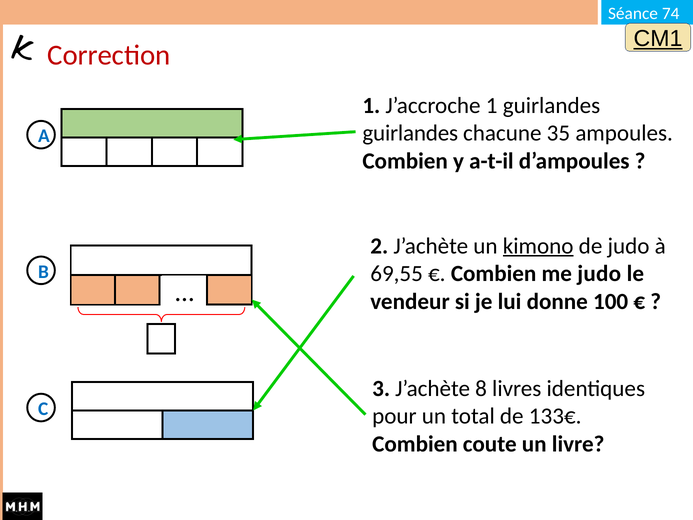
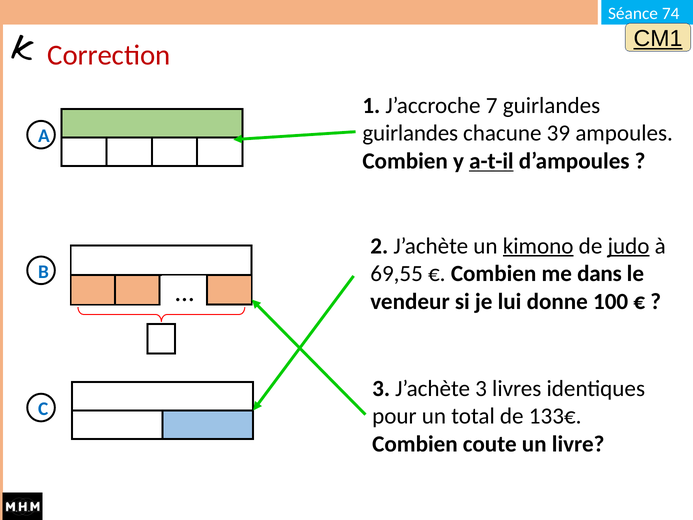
J’accroche 1: 1 -> 7
35: 35 -> 39
a-t-il underline: none -> present
judo at (628, 246) underline: none -> present
me judo: judo -> dans
J’achète 8: 8 -> 3
